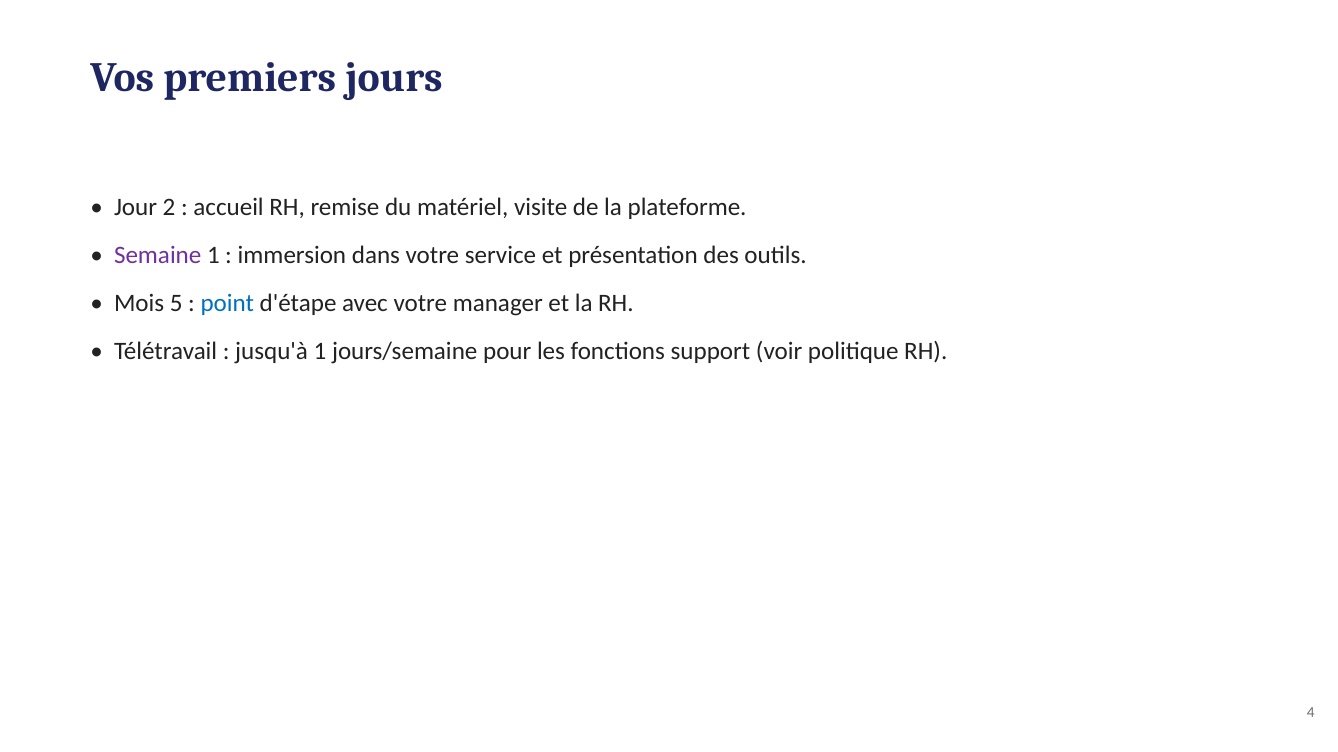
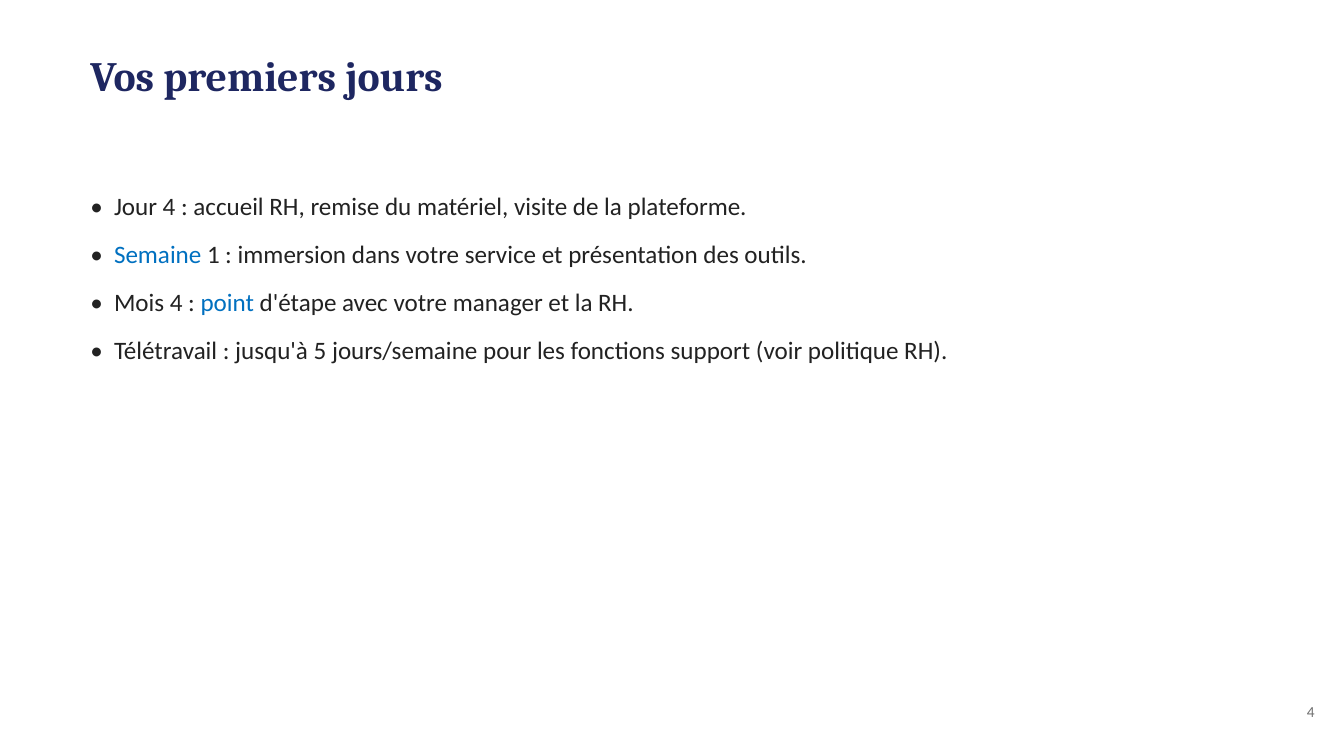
Jour 2: 2 -> 4
Semaine colour: purple -> blue
Mois 5: 5 -> 4
jusqu'à 1: 1 -> 5
